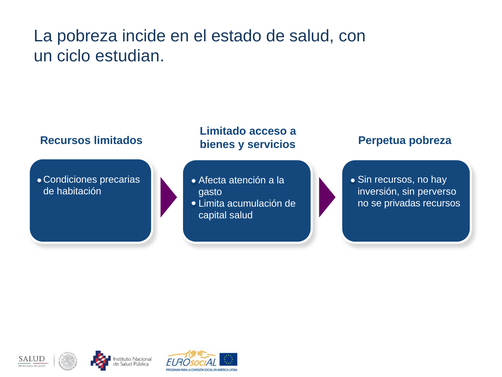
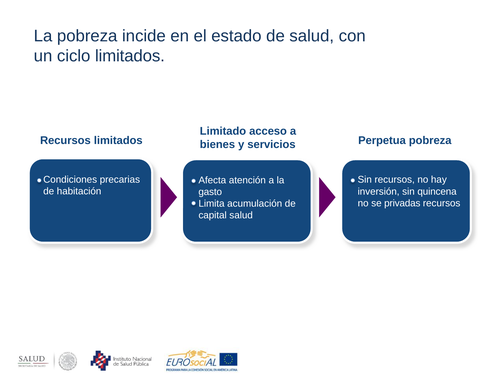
ciclo estudian: estudian -> limitados
perverso: perverso -> quincena
